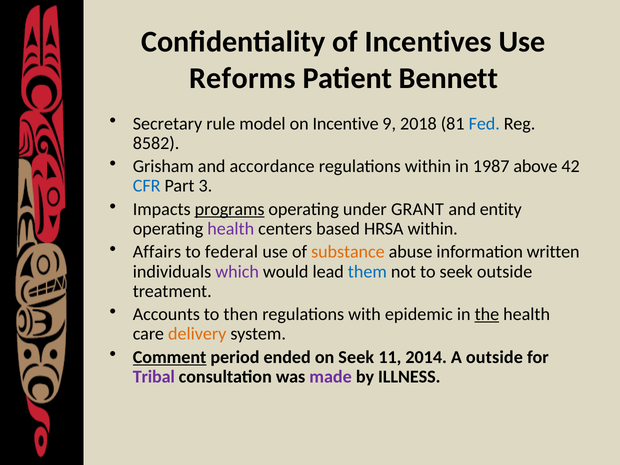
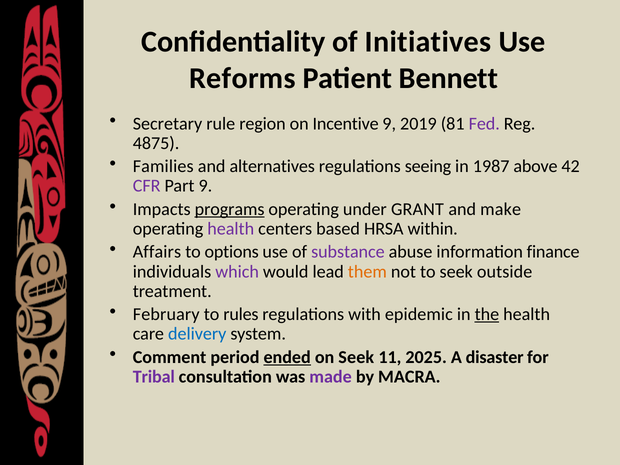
Incentives: Incentives -> Initiatives
model: model -> region
2018: 2018 -> 2019
Fed colour: blue -> purple
8582: 8582 -> 4875
Grisham: Grisham -> Families
accordance: accordance -> alternatives
regulations within: within -> seeing
CFR colour: blue -> purple
Part 3: 3 -> 9
entity: entity -> make
federal: federal -> options
substance colour: orange -> purple
written: written -> finance
them colour: blue -> orange
Accounts: Accounts -> February
then: then -> rules
delivery colour: orange -> blue
Comment underline: present -> none
ended underline: none -> present
2014: 2014 -> 2025
A outside: outside -> disaster
ILLNESS: ILLNESS -> MACRA
